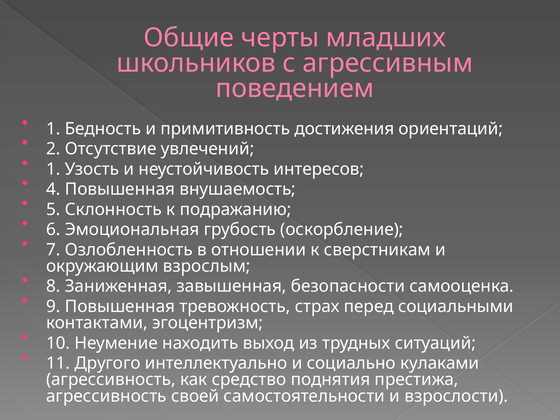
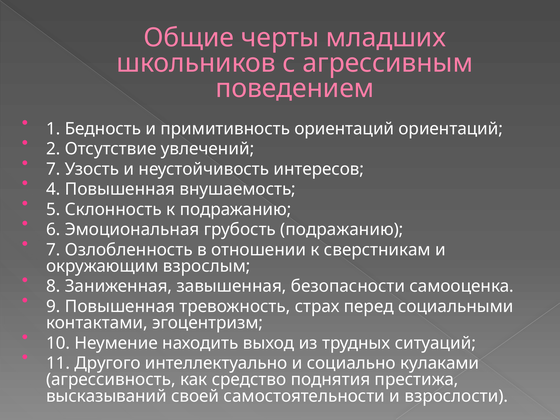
примитивность достижения: достижения -> ориентаций
1 at (53, 169): 1 -> 7
грубость оскорбление: оскорбление -> подражанию
агрессивность at (106, 396): агрессивность -> высказываний
